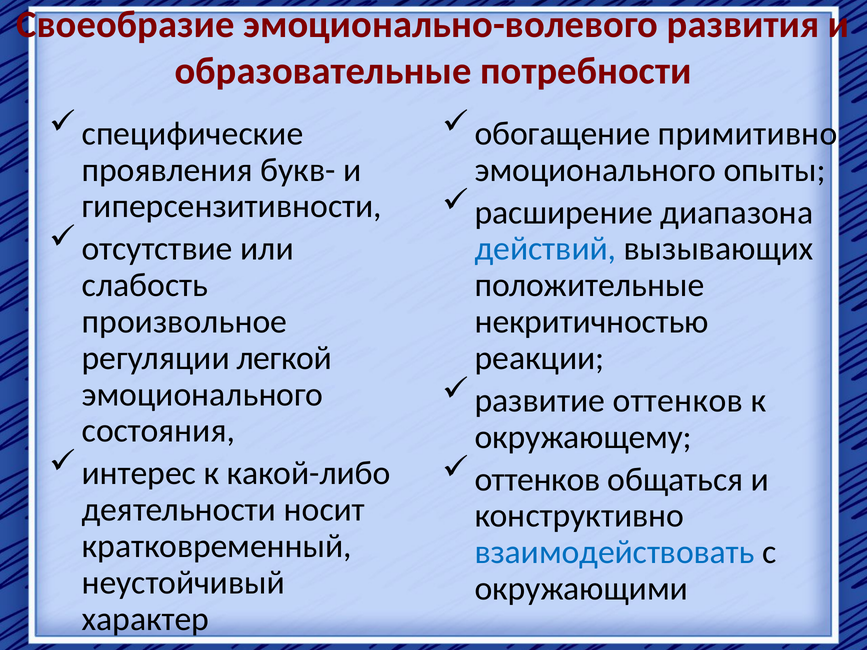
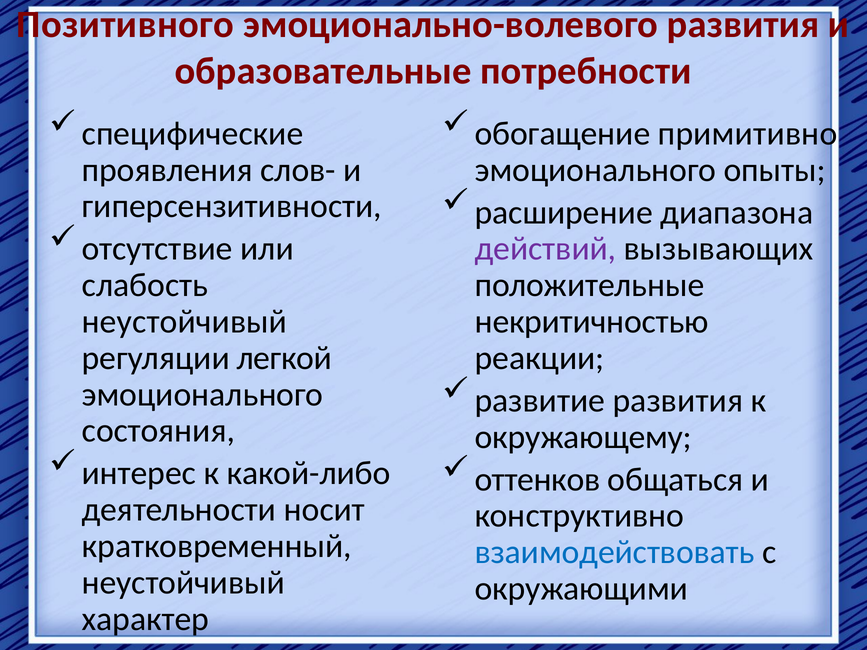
Своеобразие: Своеобразие -> Позитивного
букв-: букв- -> слов-
действий colour: blue -> purple
произвольное at (185, 322): произвольное -> неустойчивый
развитие оттенков: оттенков -> развития
